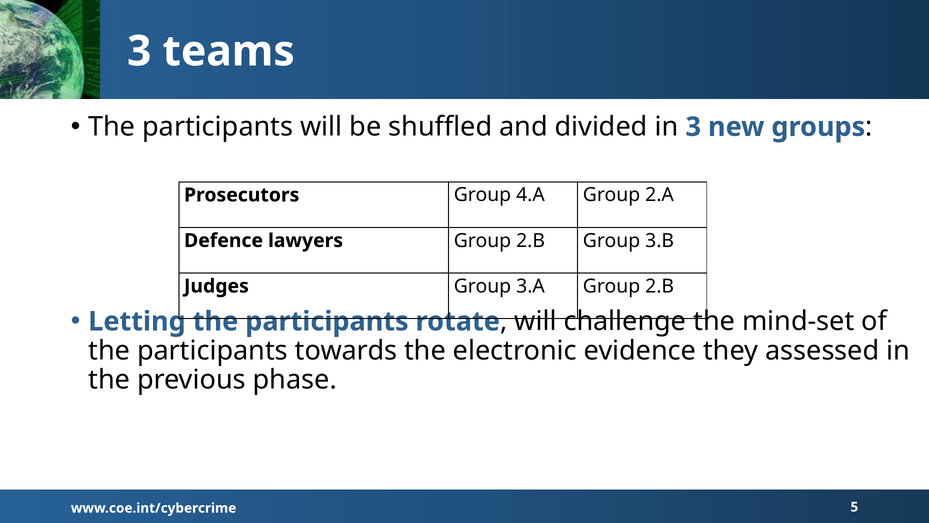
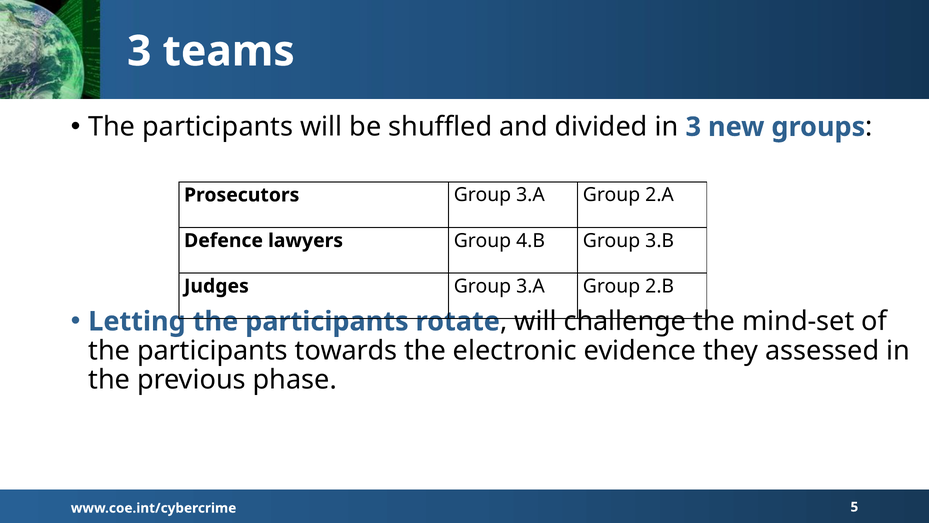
Prosecutors Group 4.A: 4.A -> 3.A
lawyers Group 2.B: 2.B -> 4.B
